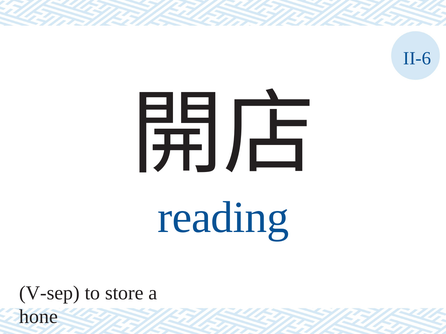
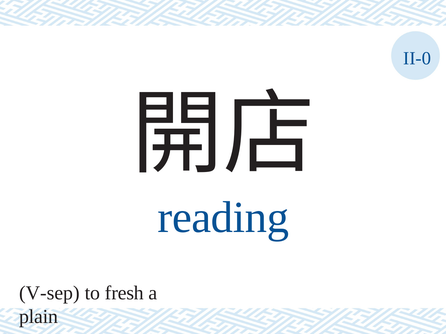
II-6: II-6 -> II-0
store: store -> fresh
hone: hone -> plain
